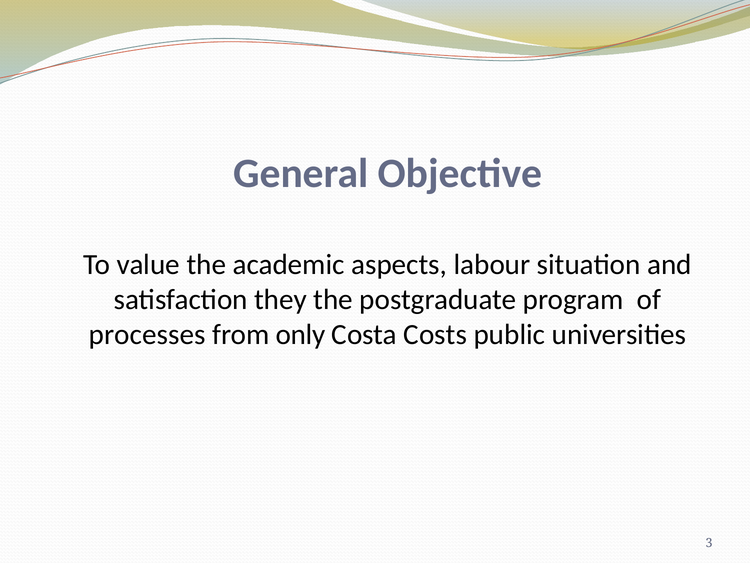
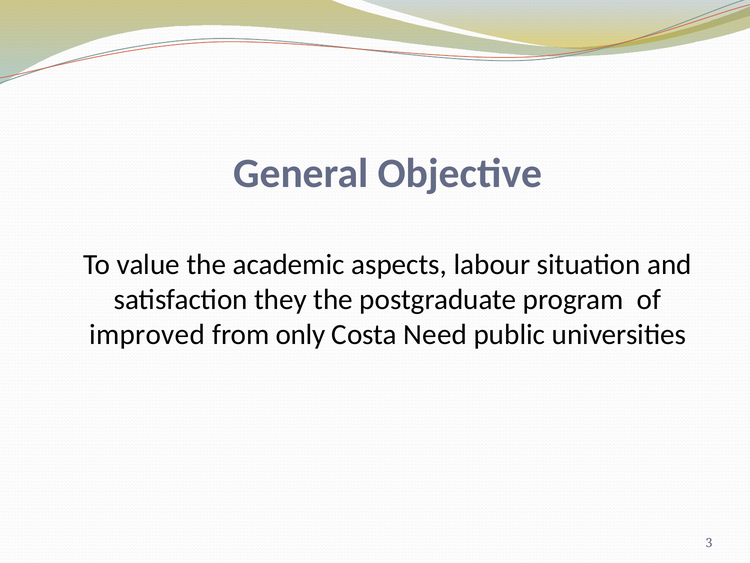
processes: processes -> improved
Costs: Costs -> Need
